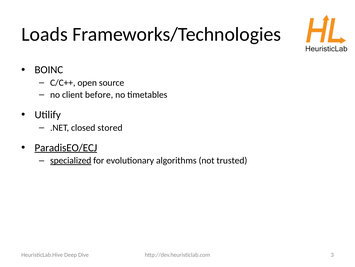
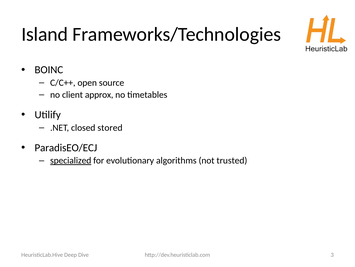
Loads: Loads -> Island
before: before -> approx
ParadisEO/ECJ underline: present -> none
